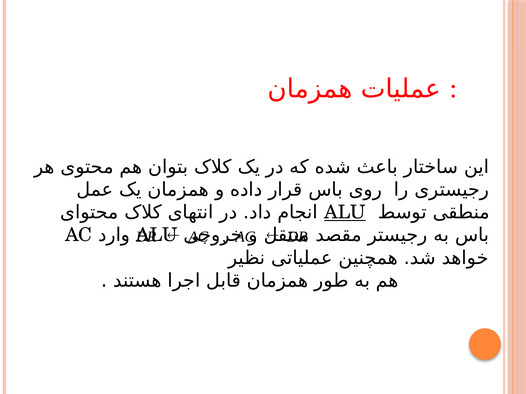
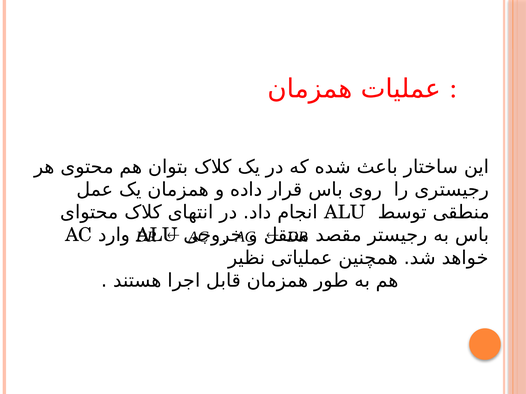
ALU at (345, 213) underline: present -> none
